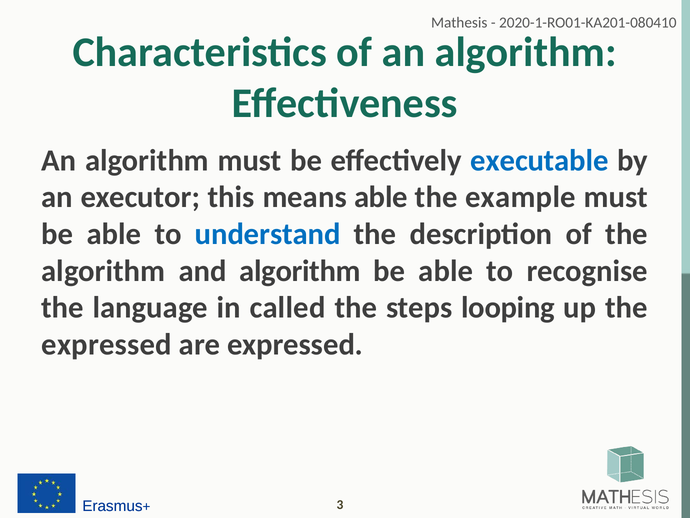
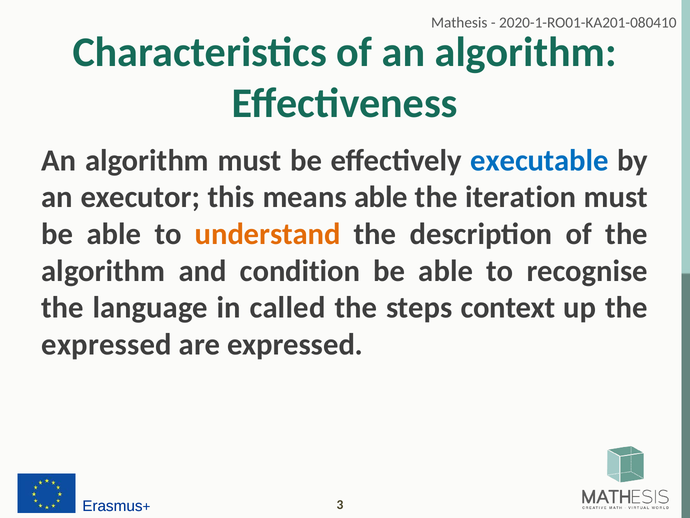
example: example -> iteration
understand colour: blue -> orange
and algorithm: algorithm -> condition
looping: looping -> context
